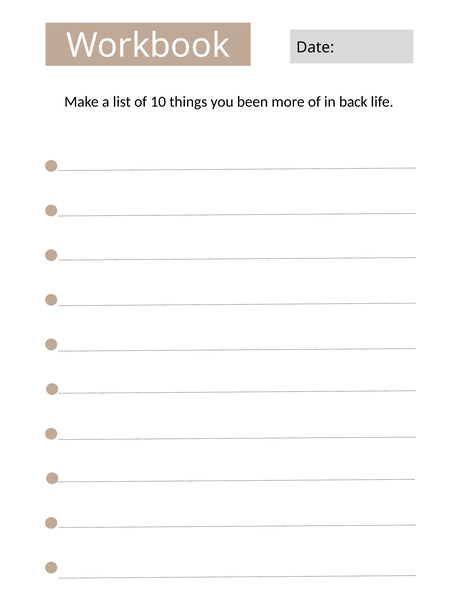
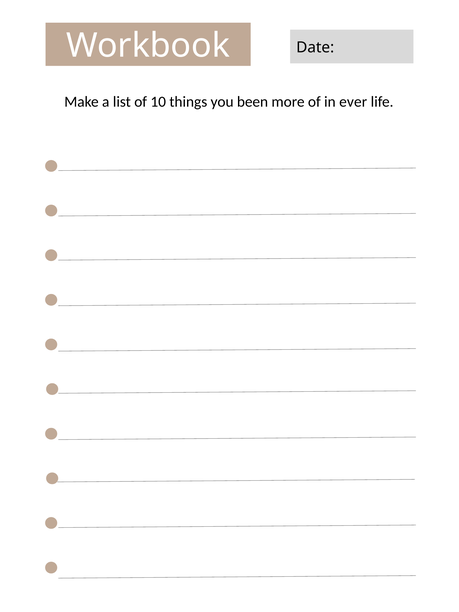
back: back -> ever
